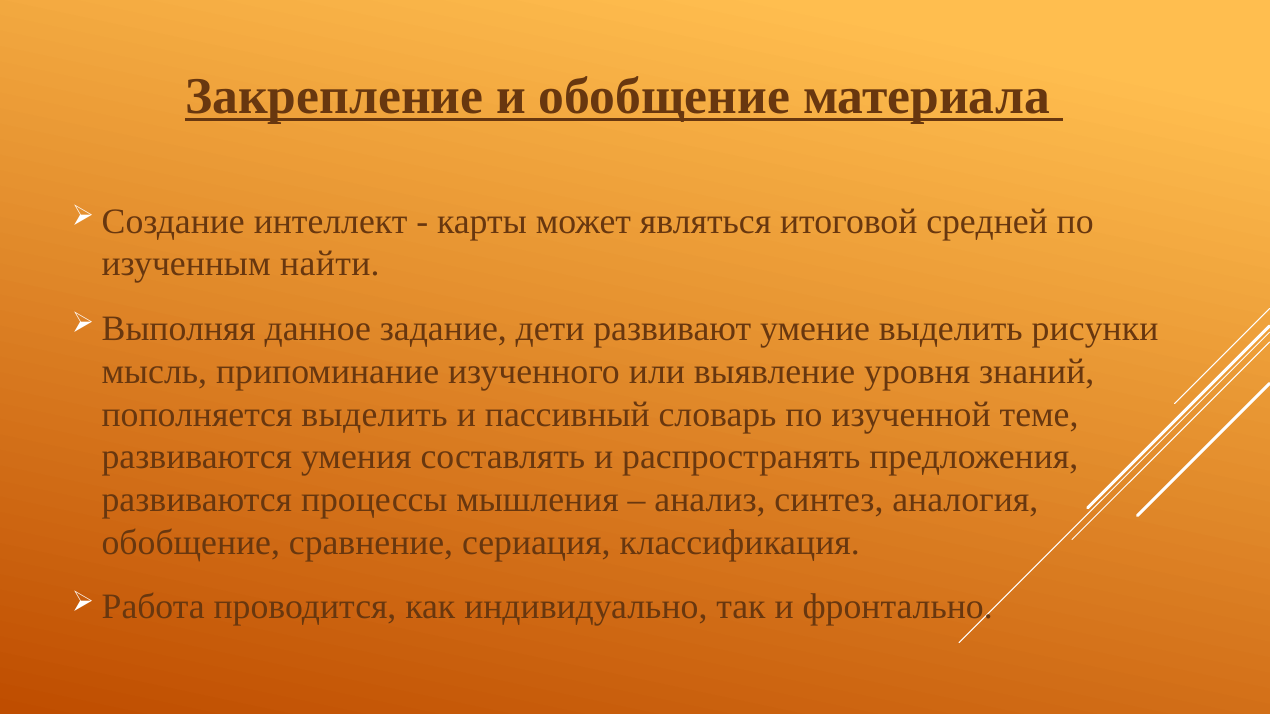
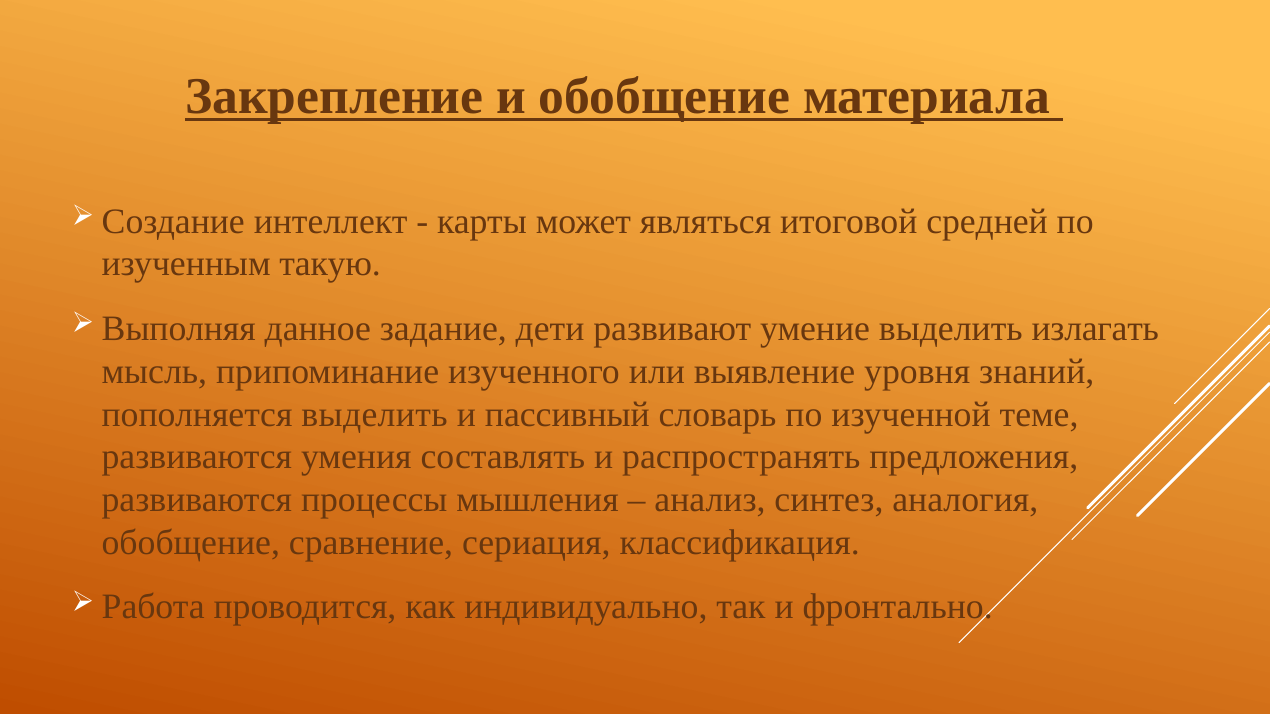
найти: найти -> такую
рисунки: рисунки -> излагать
